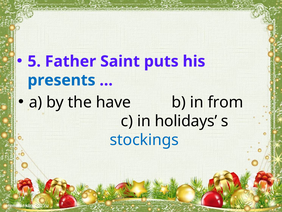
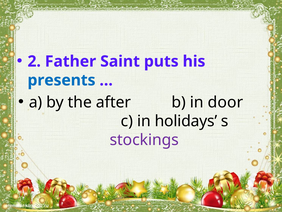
5: 5 -> 2
have: have -> after
from: from -> door
stockings colour: blue -> purple
